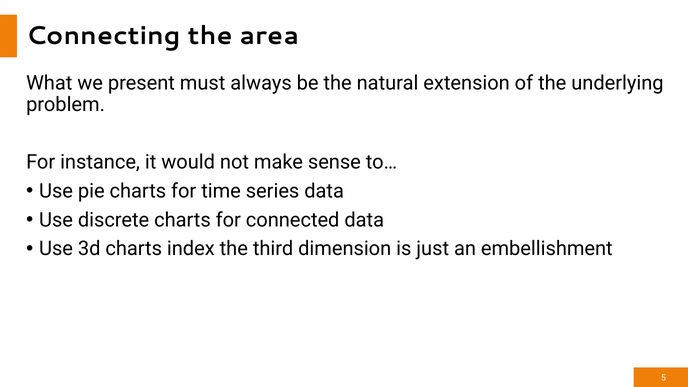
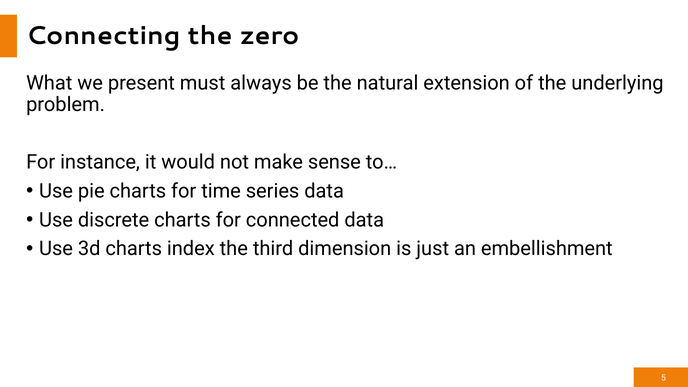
area: area -> zero
